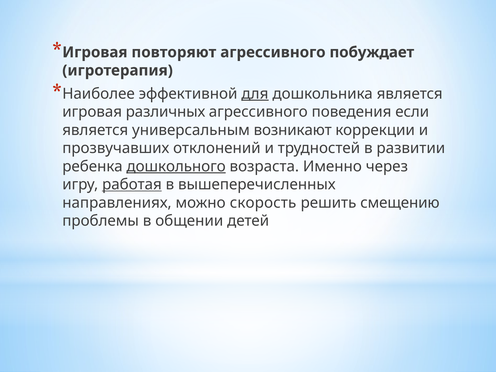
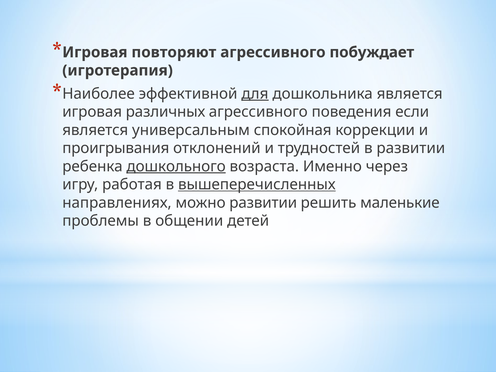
возникают: возникают -> спокойная
прозвучавших: прозвучавших -> проигрывания
работая underline: present -> none
вышеперечисленных underline: none -> present
можно скорость: скорость -> развитии
смещению: смещению -> маленькие
